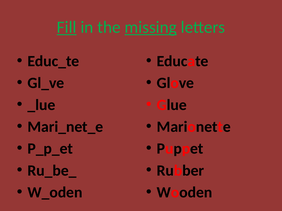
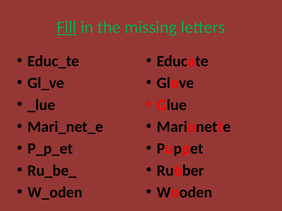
missing underline: present -> none
